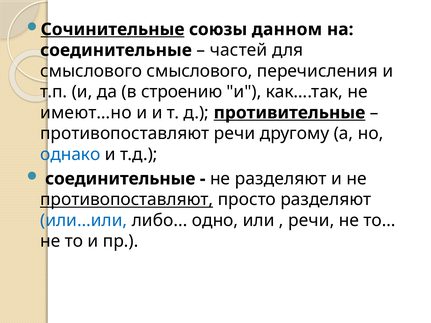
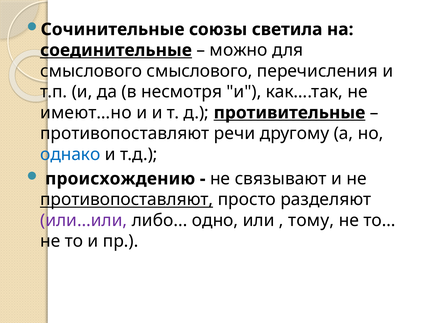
Сочинительные underline: present -> none
данном: данном -> светила
соединительные at (116, 50) underline: none -> present
частей: частей -> можно
строению: строению -> несмотря
соединительные at (120, 179): соединительные -> происхождению
не разделяют: разделяют -> связывают
или…или colour: blue -> purple
речи at (311, 221): речи -> тому
